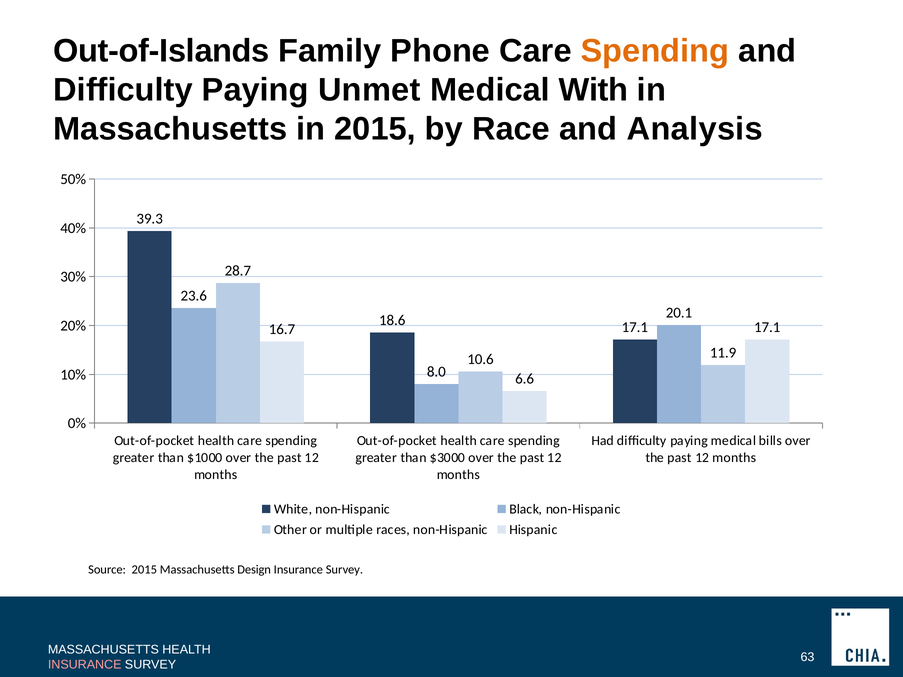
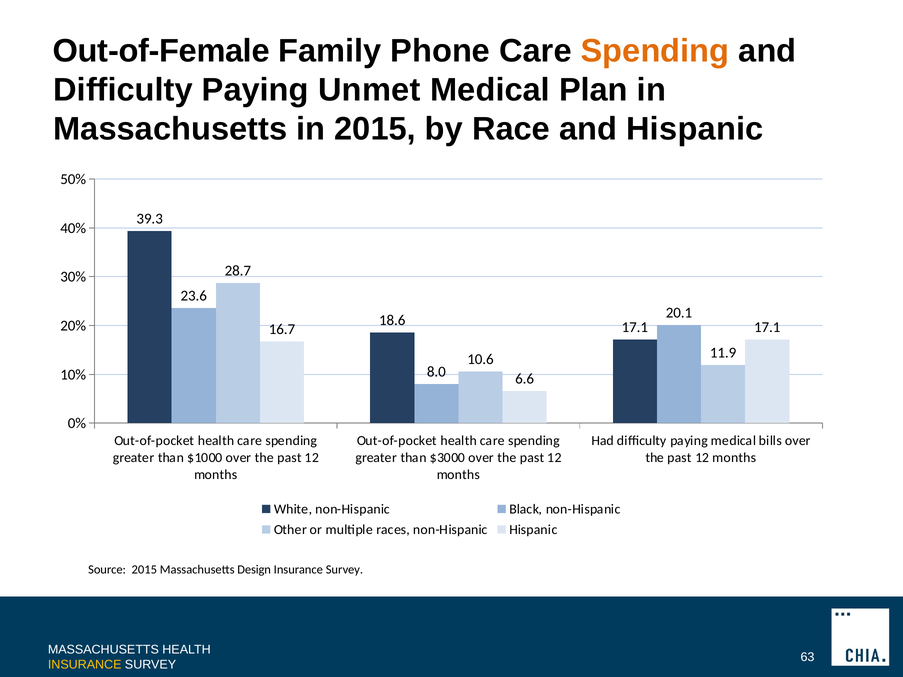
Out-of-Islands: Out-of-Islands -> Out-of-Female
With: With -> Plan
and Analysis: Analysis -> Hispanic
INSURANCE at (85, 665) colour: pink -> yellow
